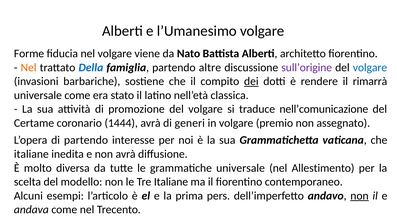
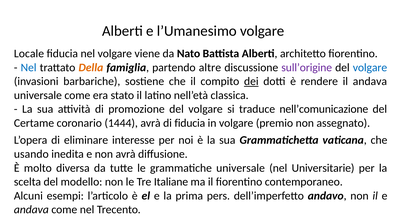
Forme: Forme -> Locale
Nel at (29, 68) colour: orange -> blue
Della colour: blue -> orange
il rimarrà: rimarrà -> andava
di generi: generi -> fiducia
di partendo: partendo -> eliminare
italiane at (31, 154): italiane -> usando
Allestimento: Allestimento -> Universitarie
non at (360, 196) underline: present -> none
